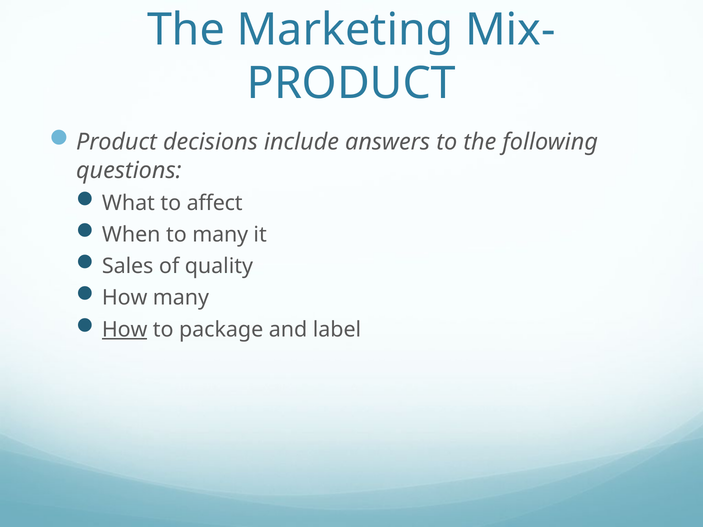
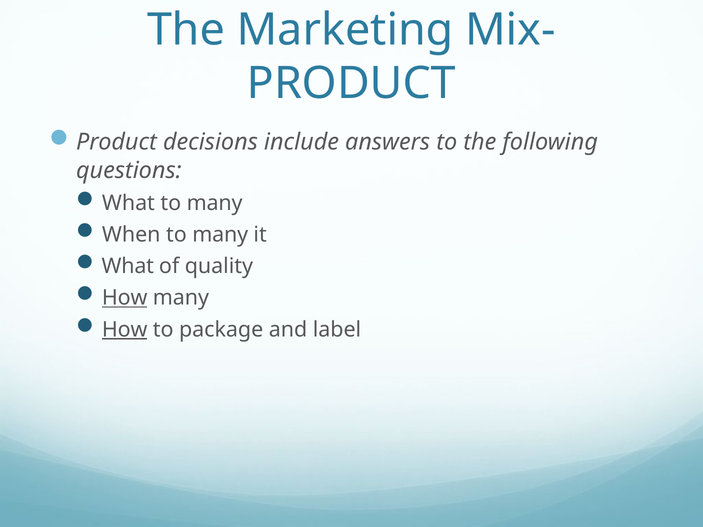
What to affect: affect -> many
Sales at (128, 266): Sales -> What
How at (125, 298) underline: none -> present
